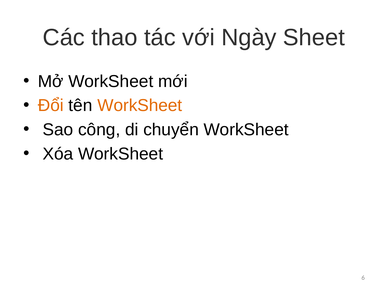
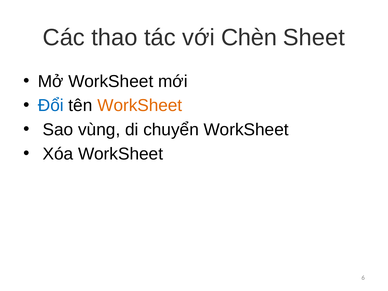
Ngày: Ngày -> Chèn
Đổi colour: orange -> blue
công: công -> vùng
